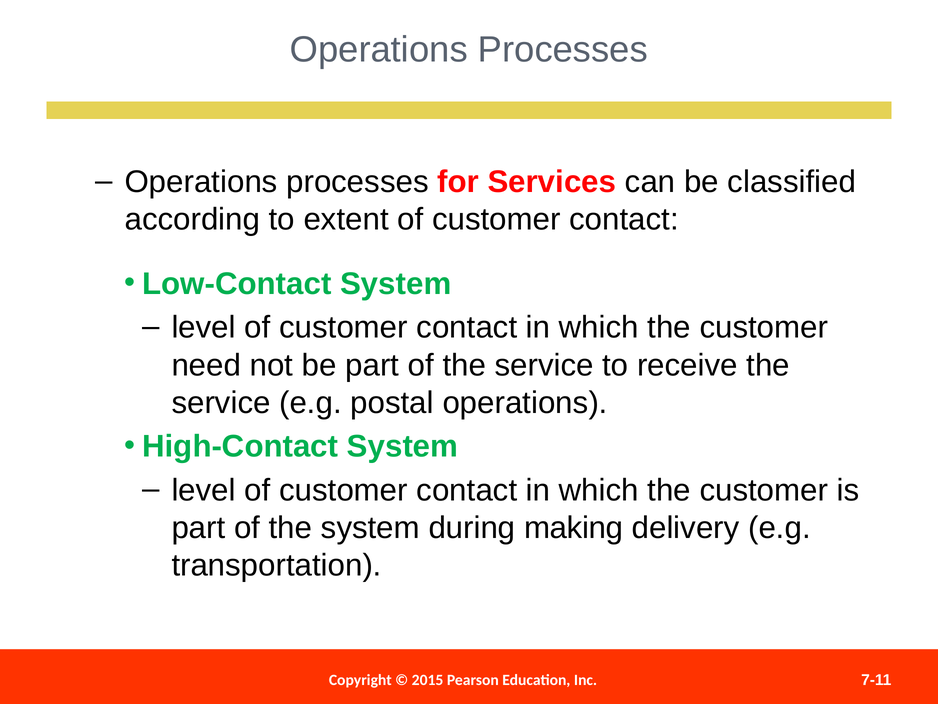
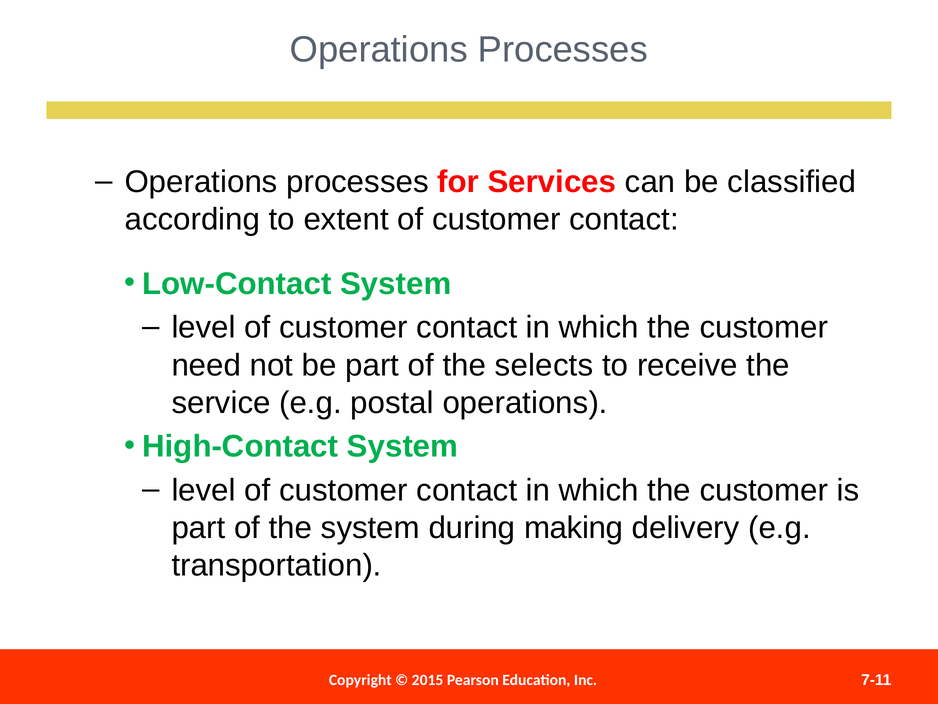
of the service: service -> selects
